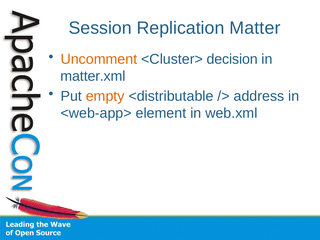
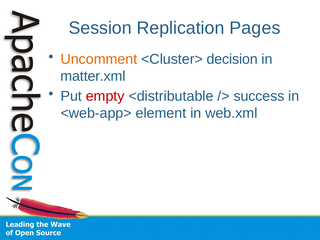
Matter: Matter -> Pages
empty colour: orange -> red
address: address -> success
